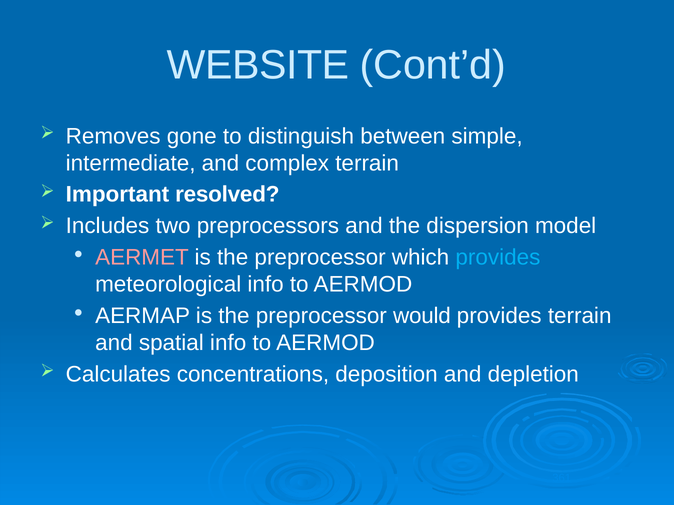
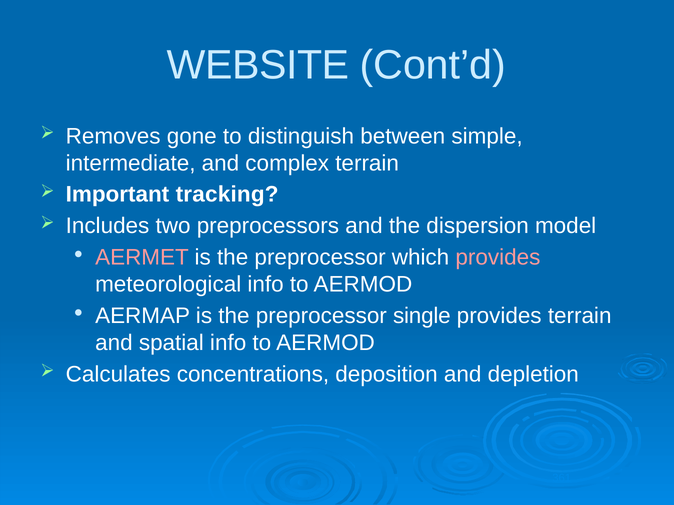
resolved: resolved -> tracking
provides at (498, 258) colour: light blue -> pink
would: would -> single
